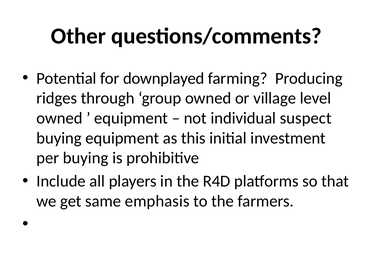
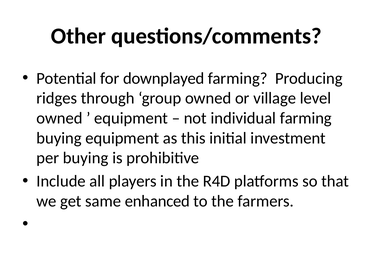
individual suspect: suspect -> farming
emphasis: emphasis -> enhanced
